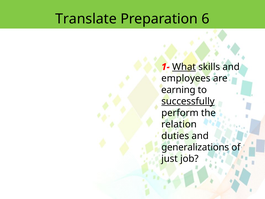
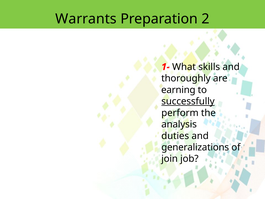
Translate: Translate -> Warrants
6: 6 -> 2
What underline: present -> none
employees: employees -> thoroughly
relation: relation -> analysis
just: just -> join
